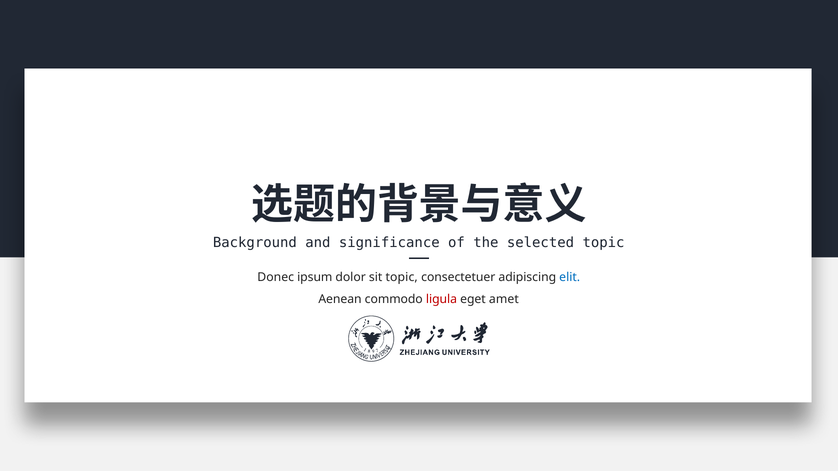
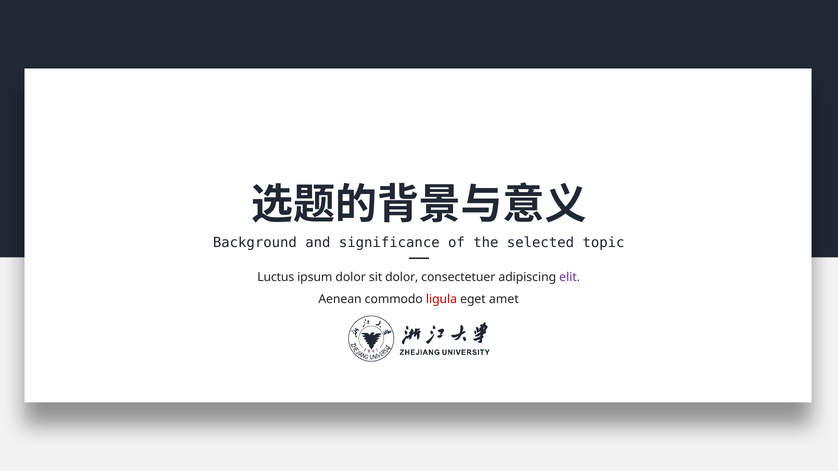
Donec: Donec -> Luctus
sit topic: topic -> dolor
elit colour: blue -> purple
